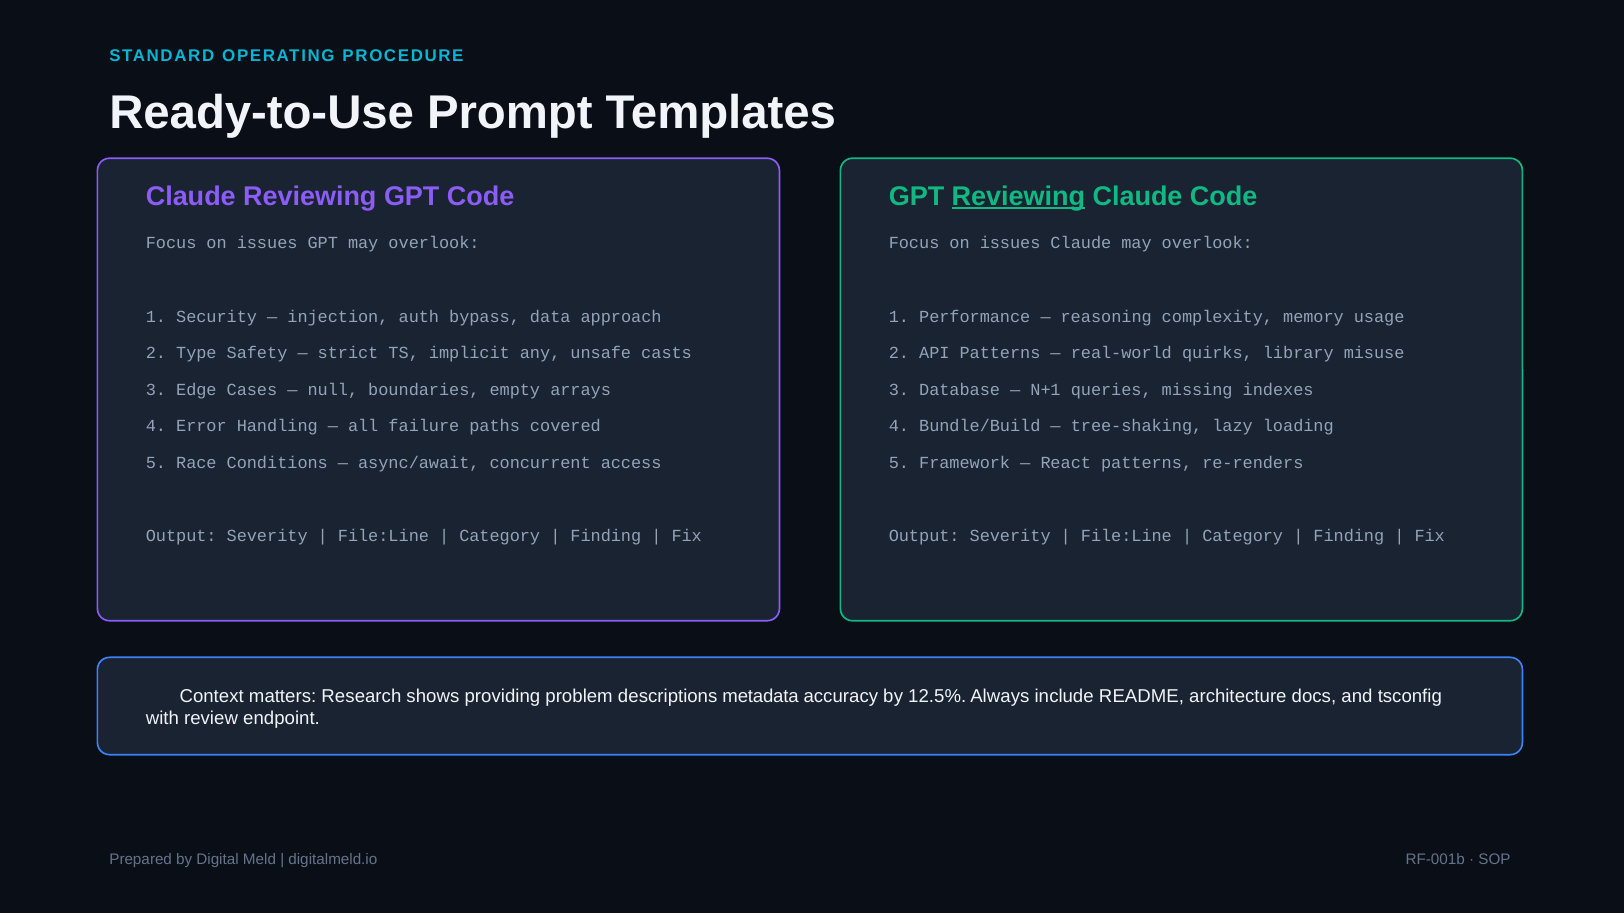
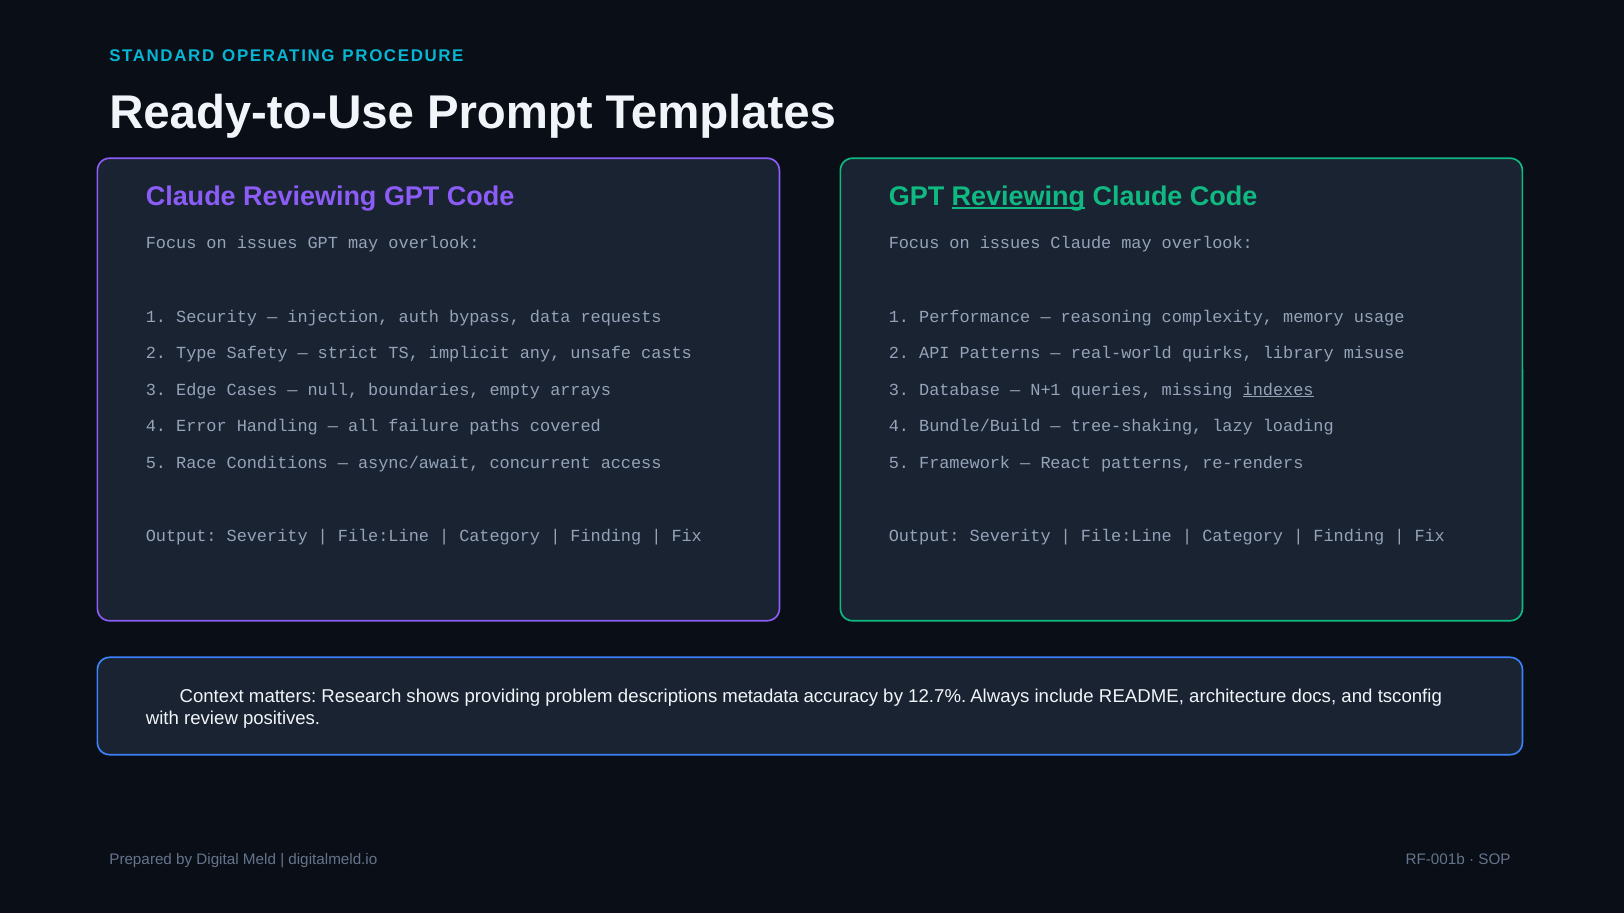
approach: approach -> requests
indexes underline: none -> present
12.5%: 12.5% -> 12.7%
endpoint: endpoint -> positives
